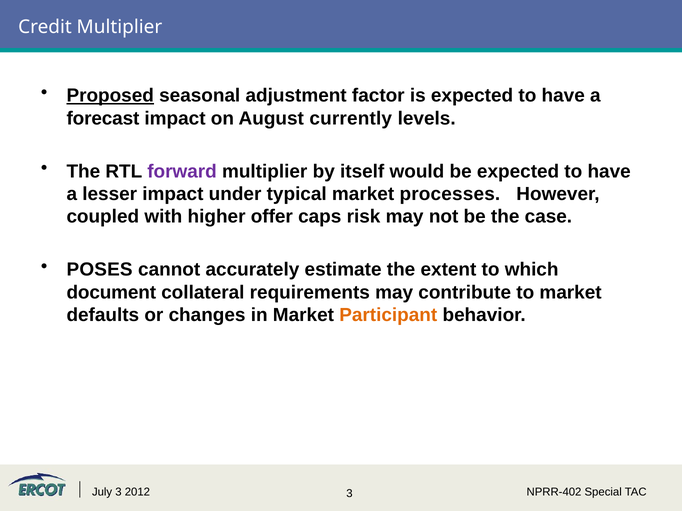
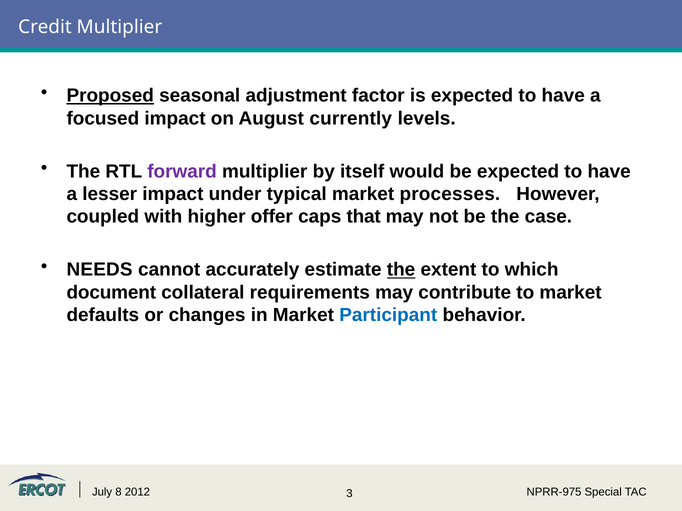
forecast: forecast -> focused
risk: risk -> that
POSES: POSES -> NEEDS
the at (401, 270) underline: none -> present
Participant colour: orange -> blue
July 3: 3 -> 8
NPRR-402: NPRR-402 -> NPRR-975
